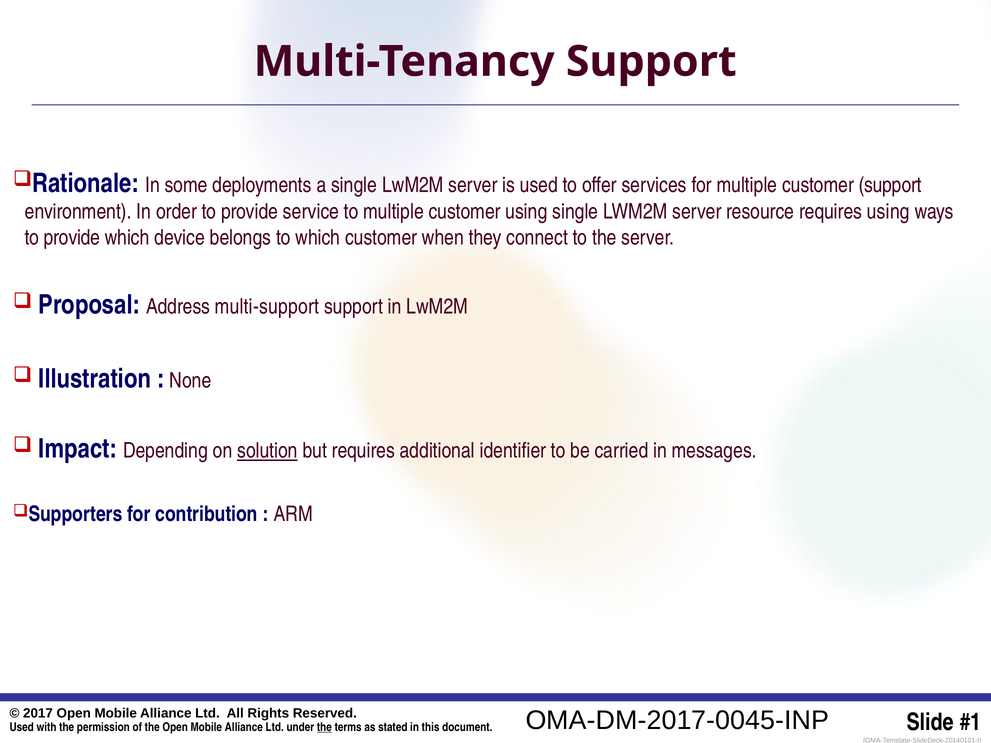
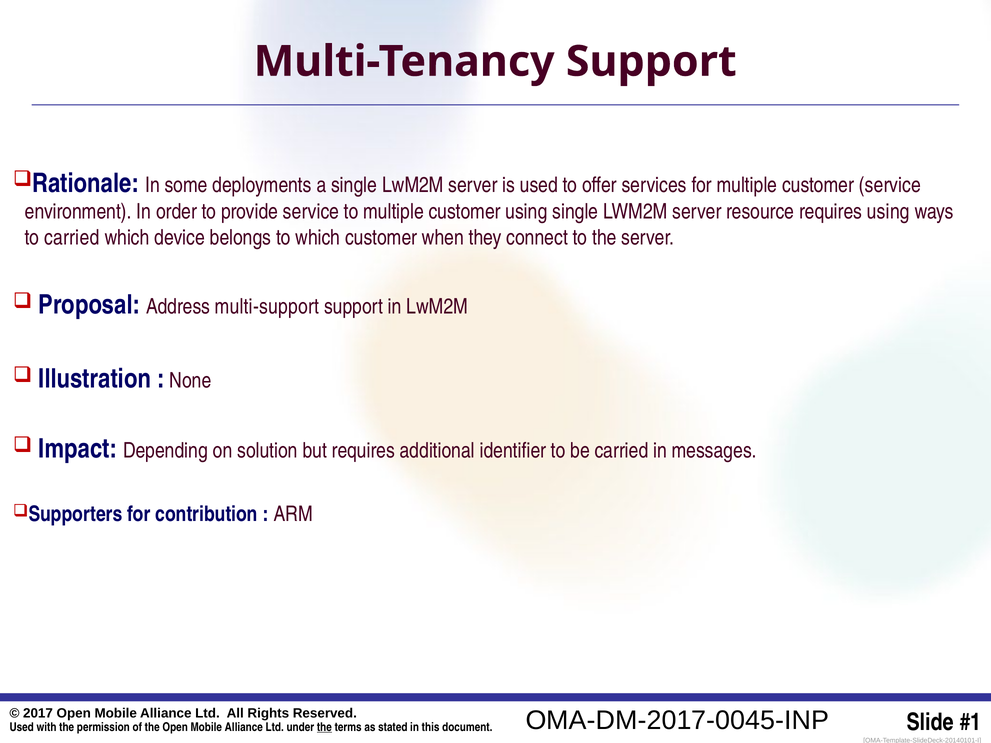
customer support: support -> service
provide at (72, 238): provide -> carried
solution underline: present -> none
